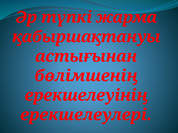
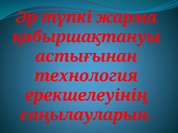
бөлiмшенiң: бөлiмшенiң -> технология
ерекшелеулерi: ерекшелеулерi -> саңылауларын
